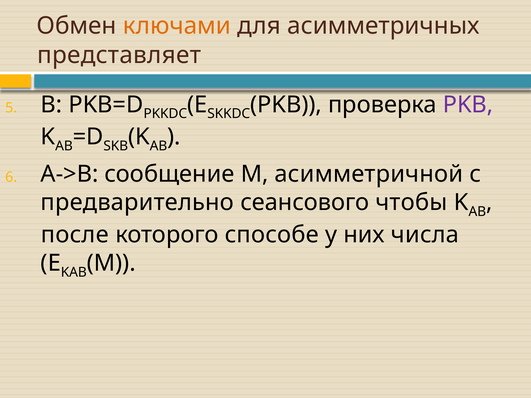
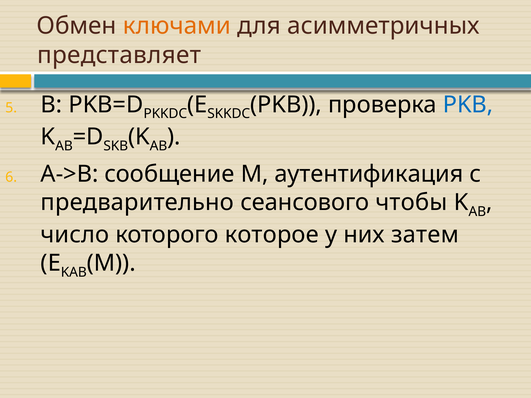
PKB at (468, 105) colour: purple -> blue
асимметричной: асимметричной -> аутентификация
после: после -> число
способе: способе -> которое
числа: числа -> затем
